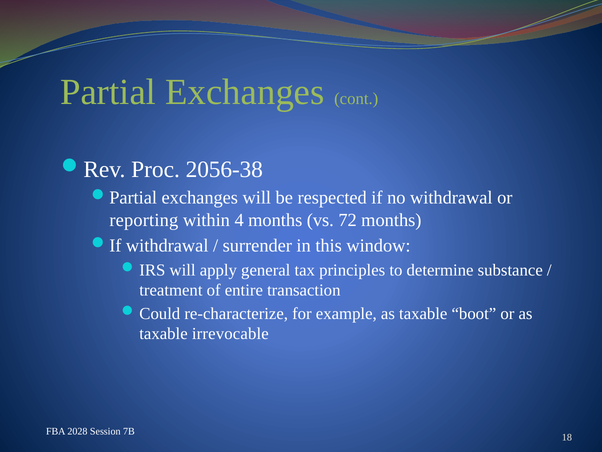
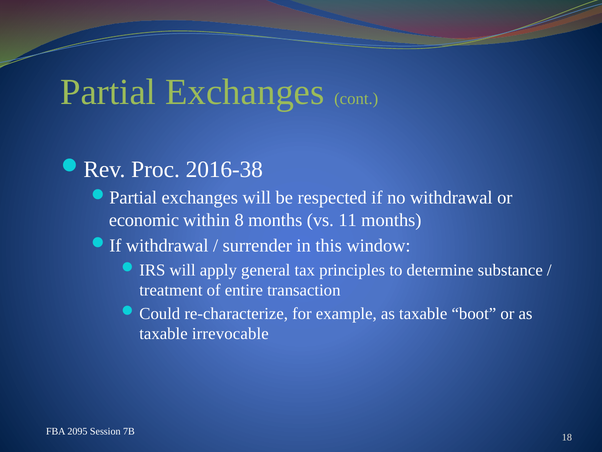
2056-38: 2056-38 -> 2016-38
reporting: reporting -> economic
4: 4 -> 8
72: 72 -> 11
2028: 2028 -> 2095
